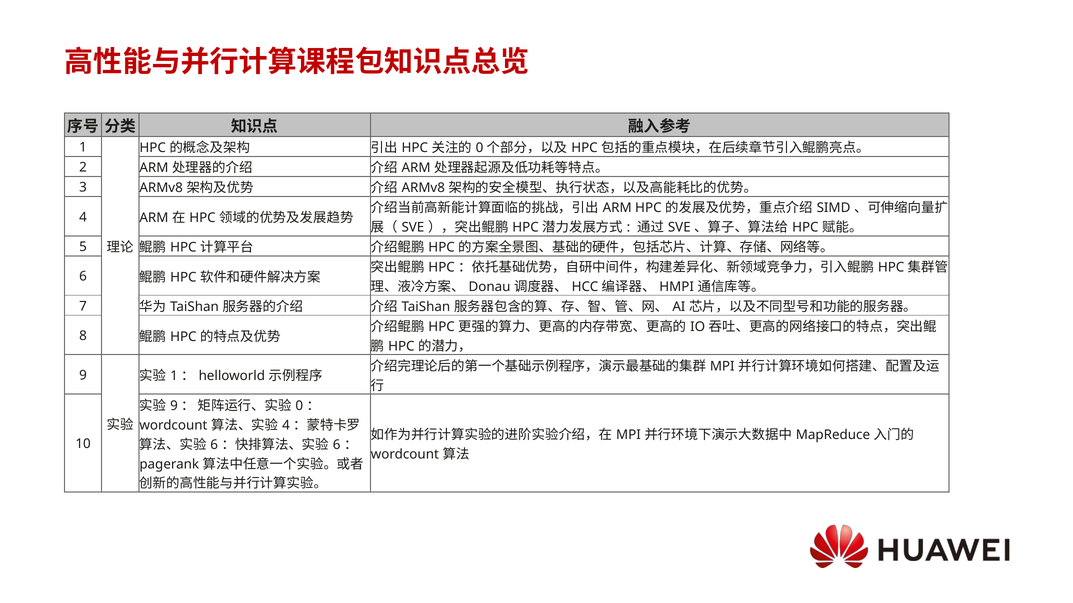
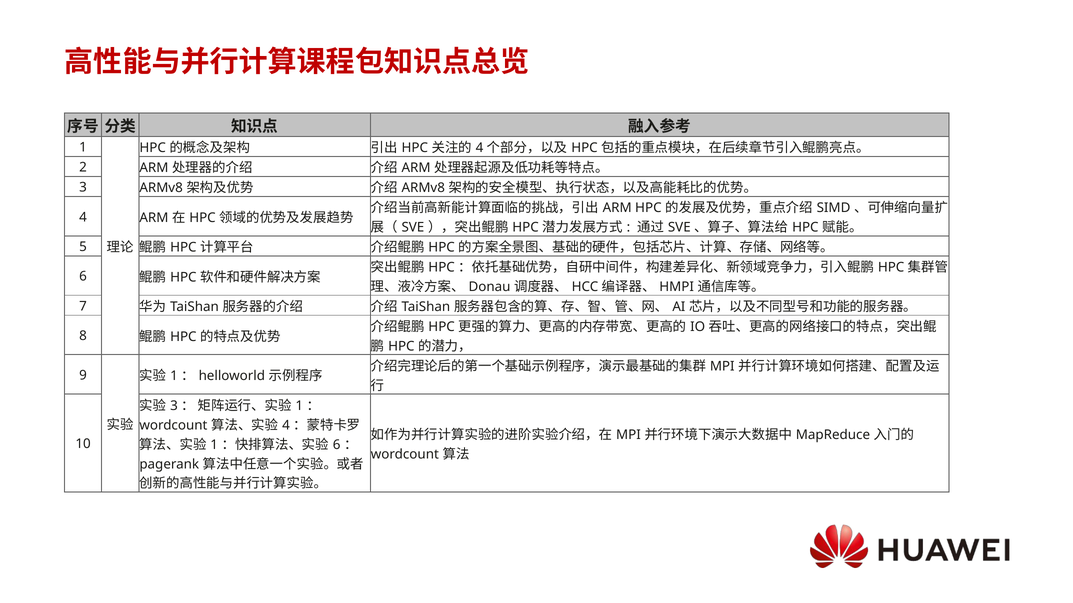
0 at (480, 148): 0 -> 4
9 at (174, 406): 9 -> 3
0 at (299, 406): 0 -> 1
6 at (214, 445): 6 -> 1
